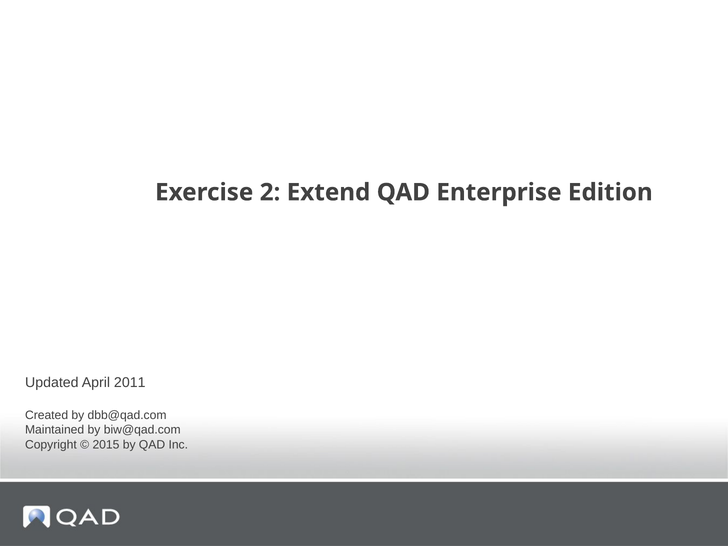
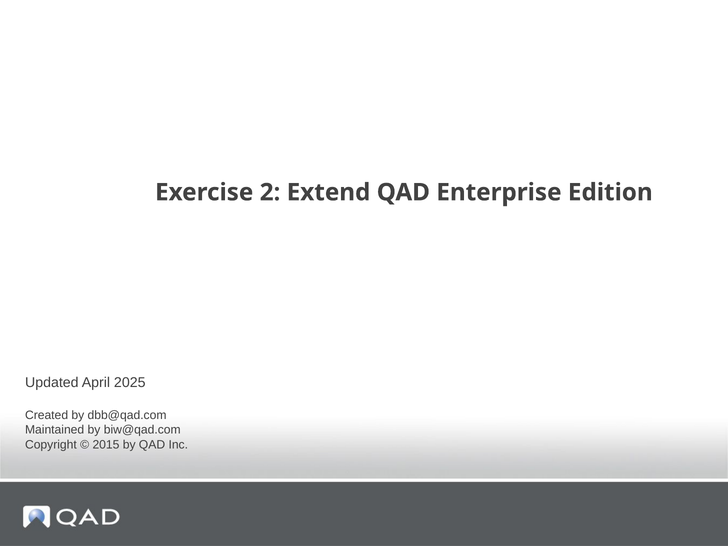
2011: 2011 -> 2025
